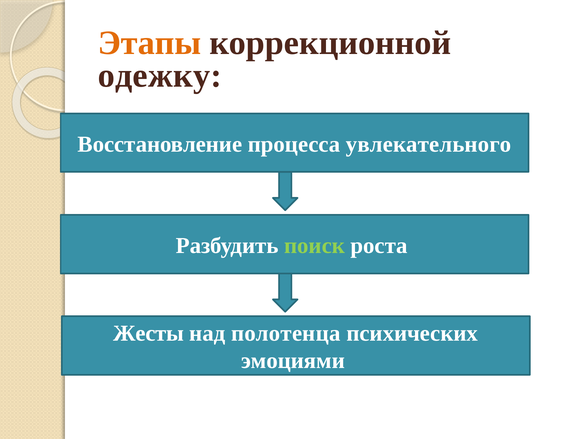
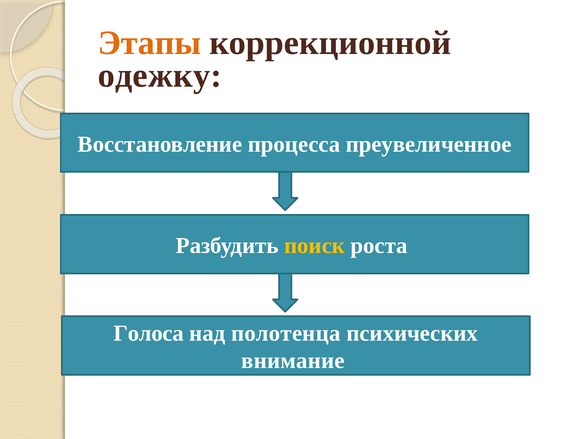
увлекательного: увлекательного -> преувеличенное
поиск colour: light green -> yellow
Жесты: Жесты -> Голоса
эмоциями: эмоциями -> внимание
